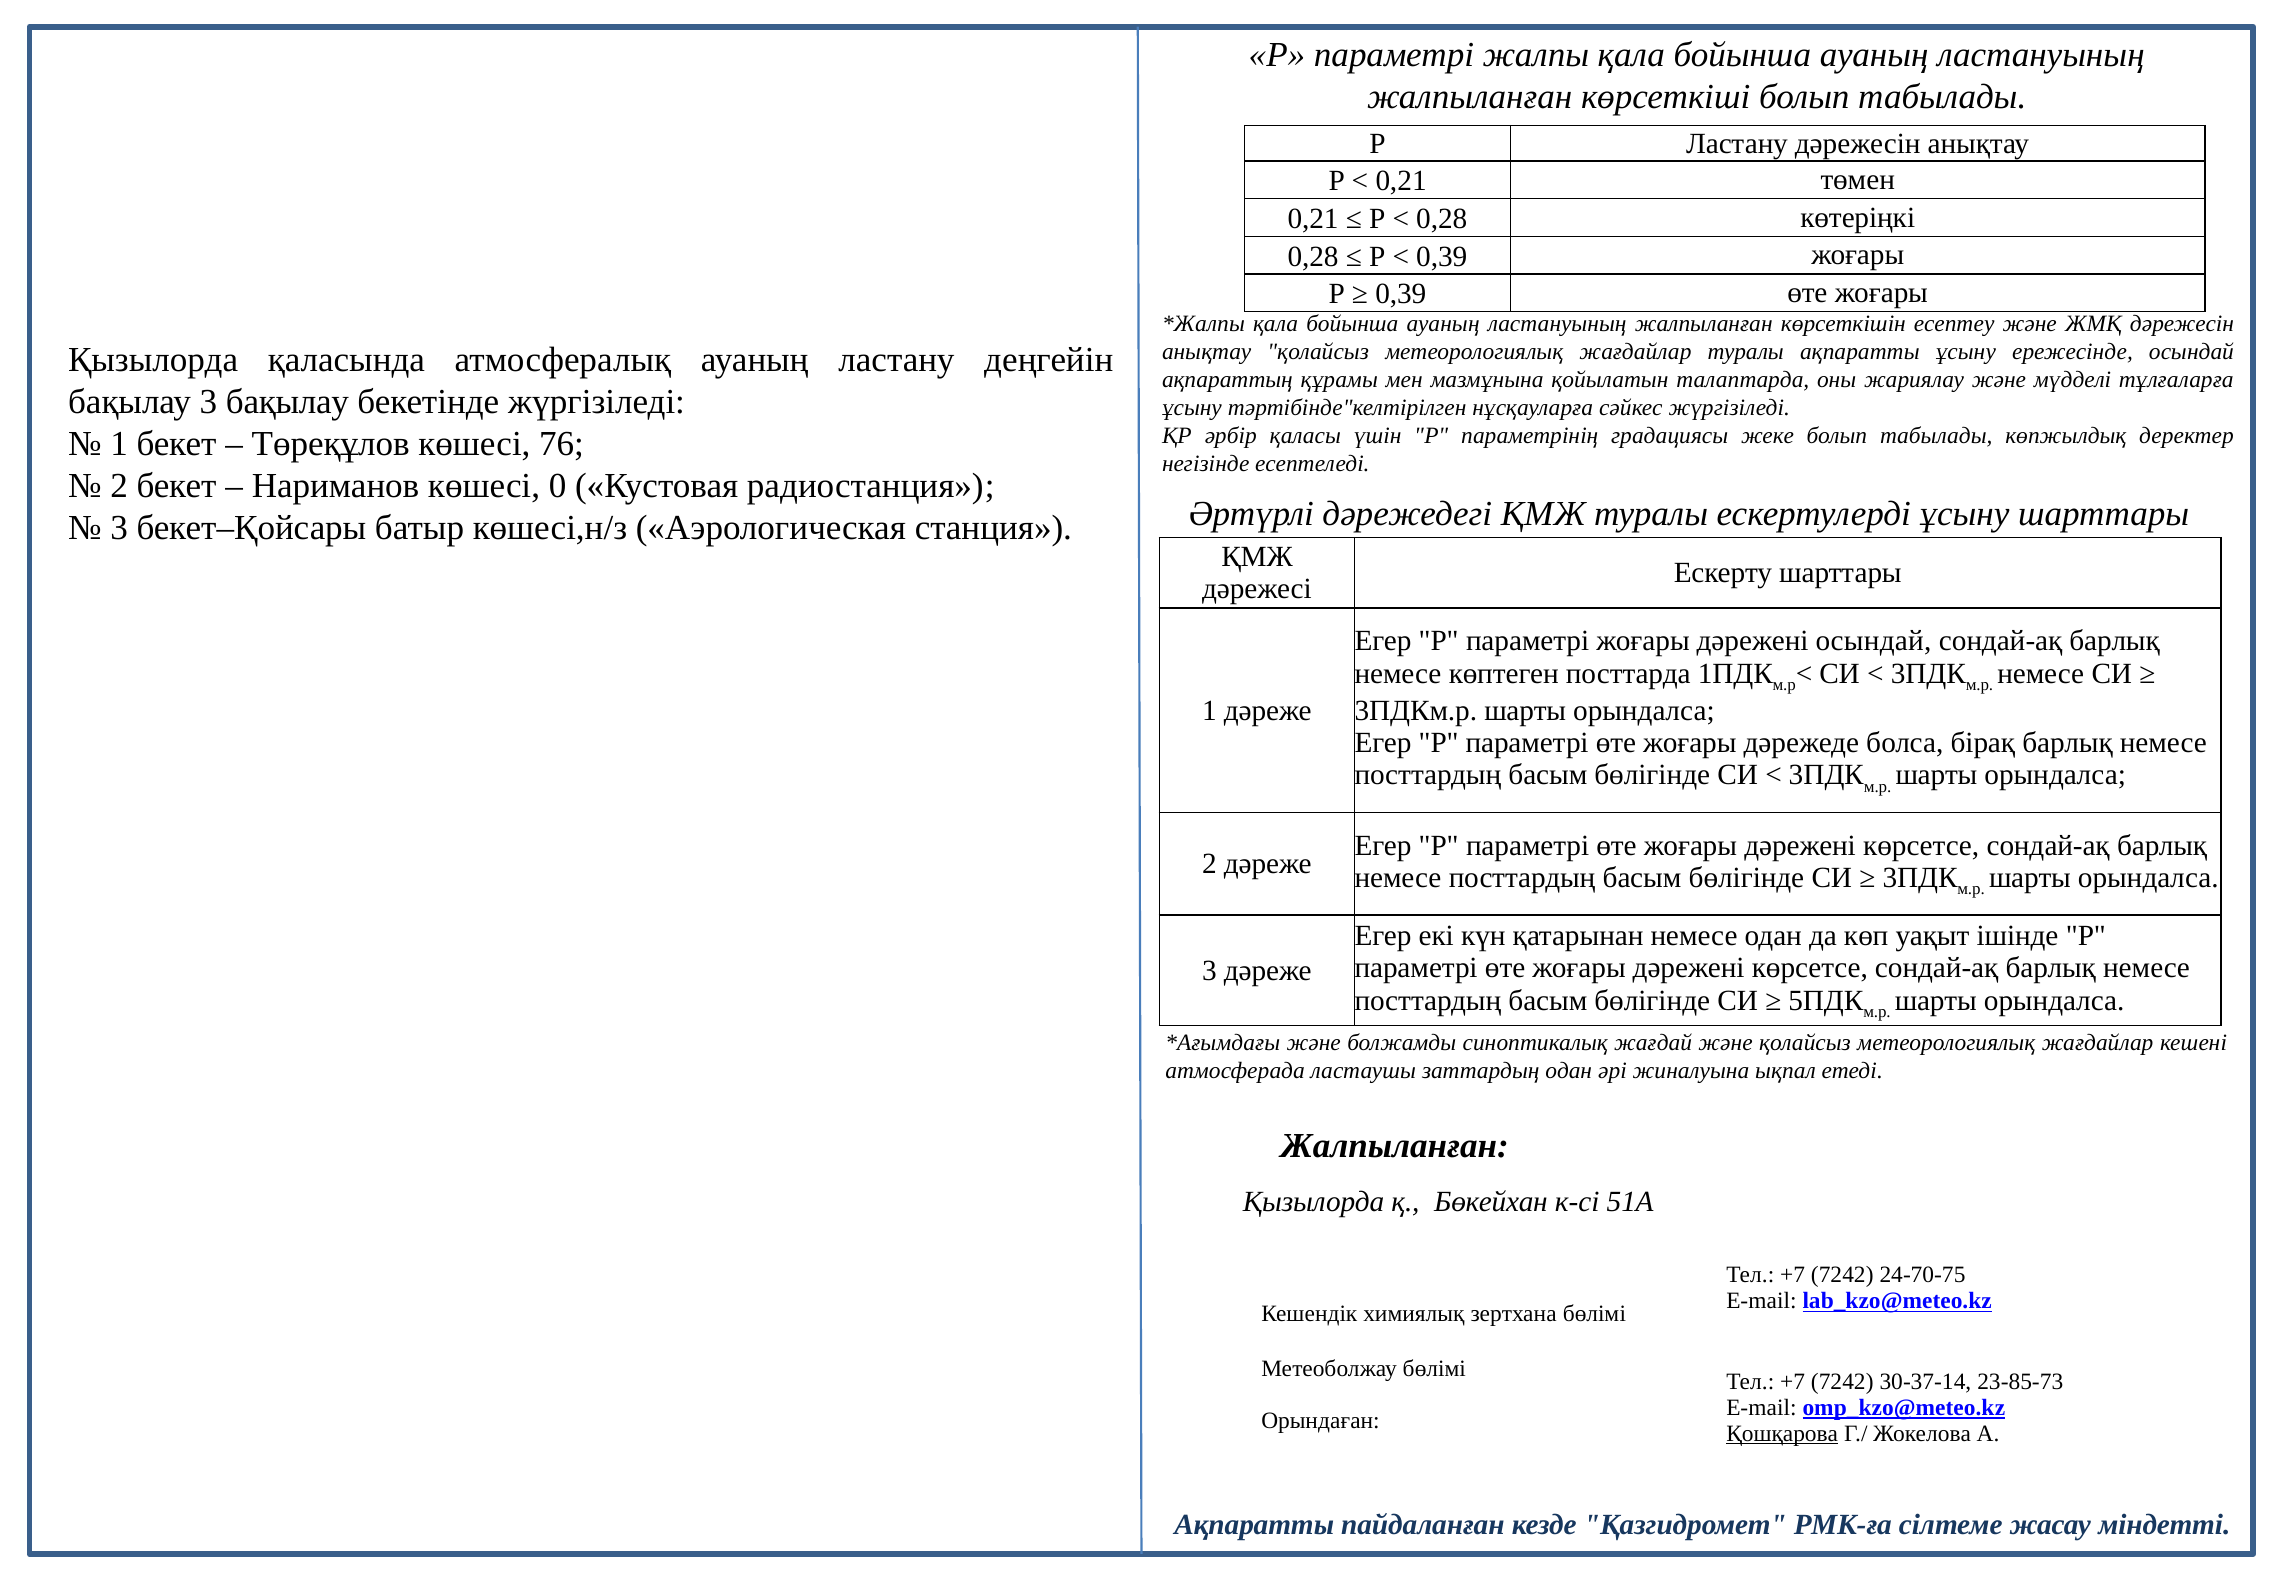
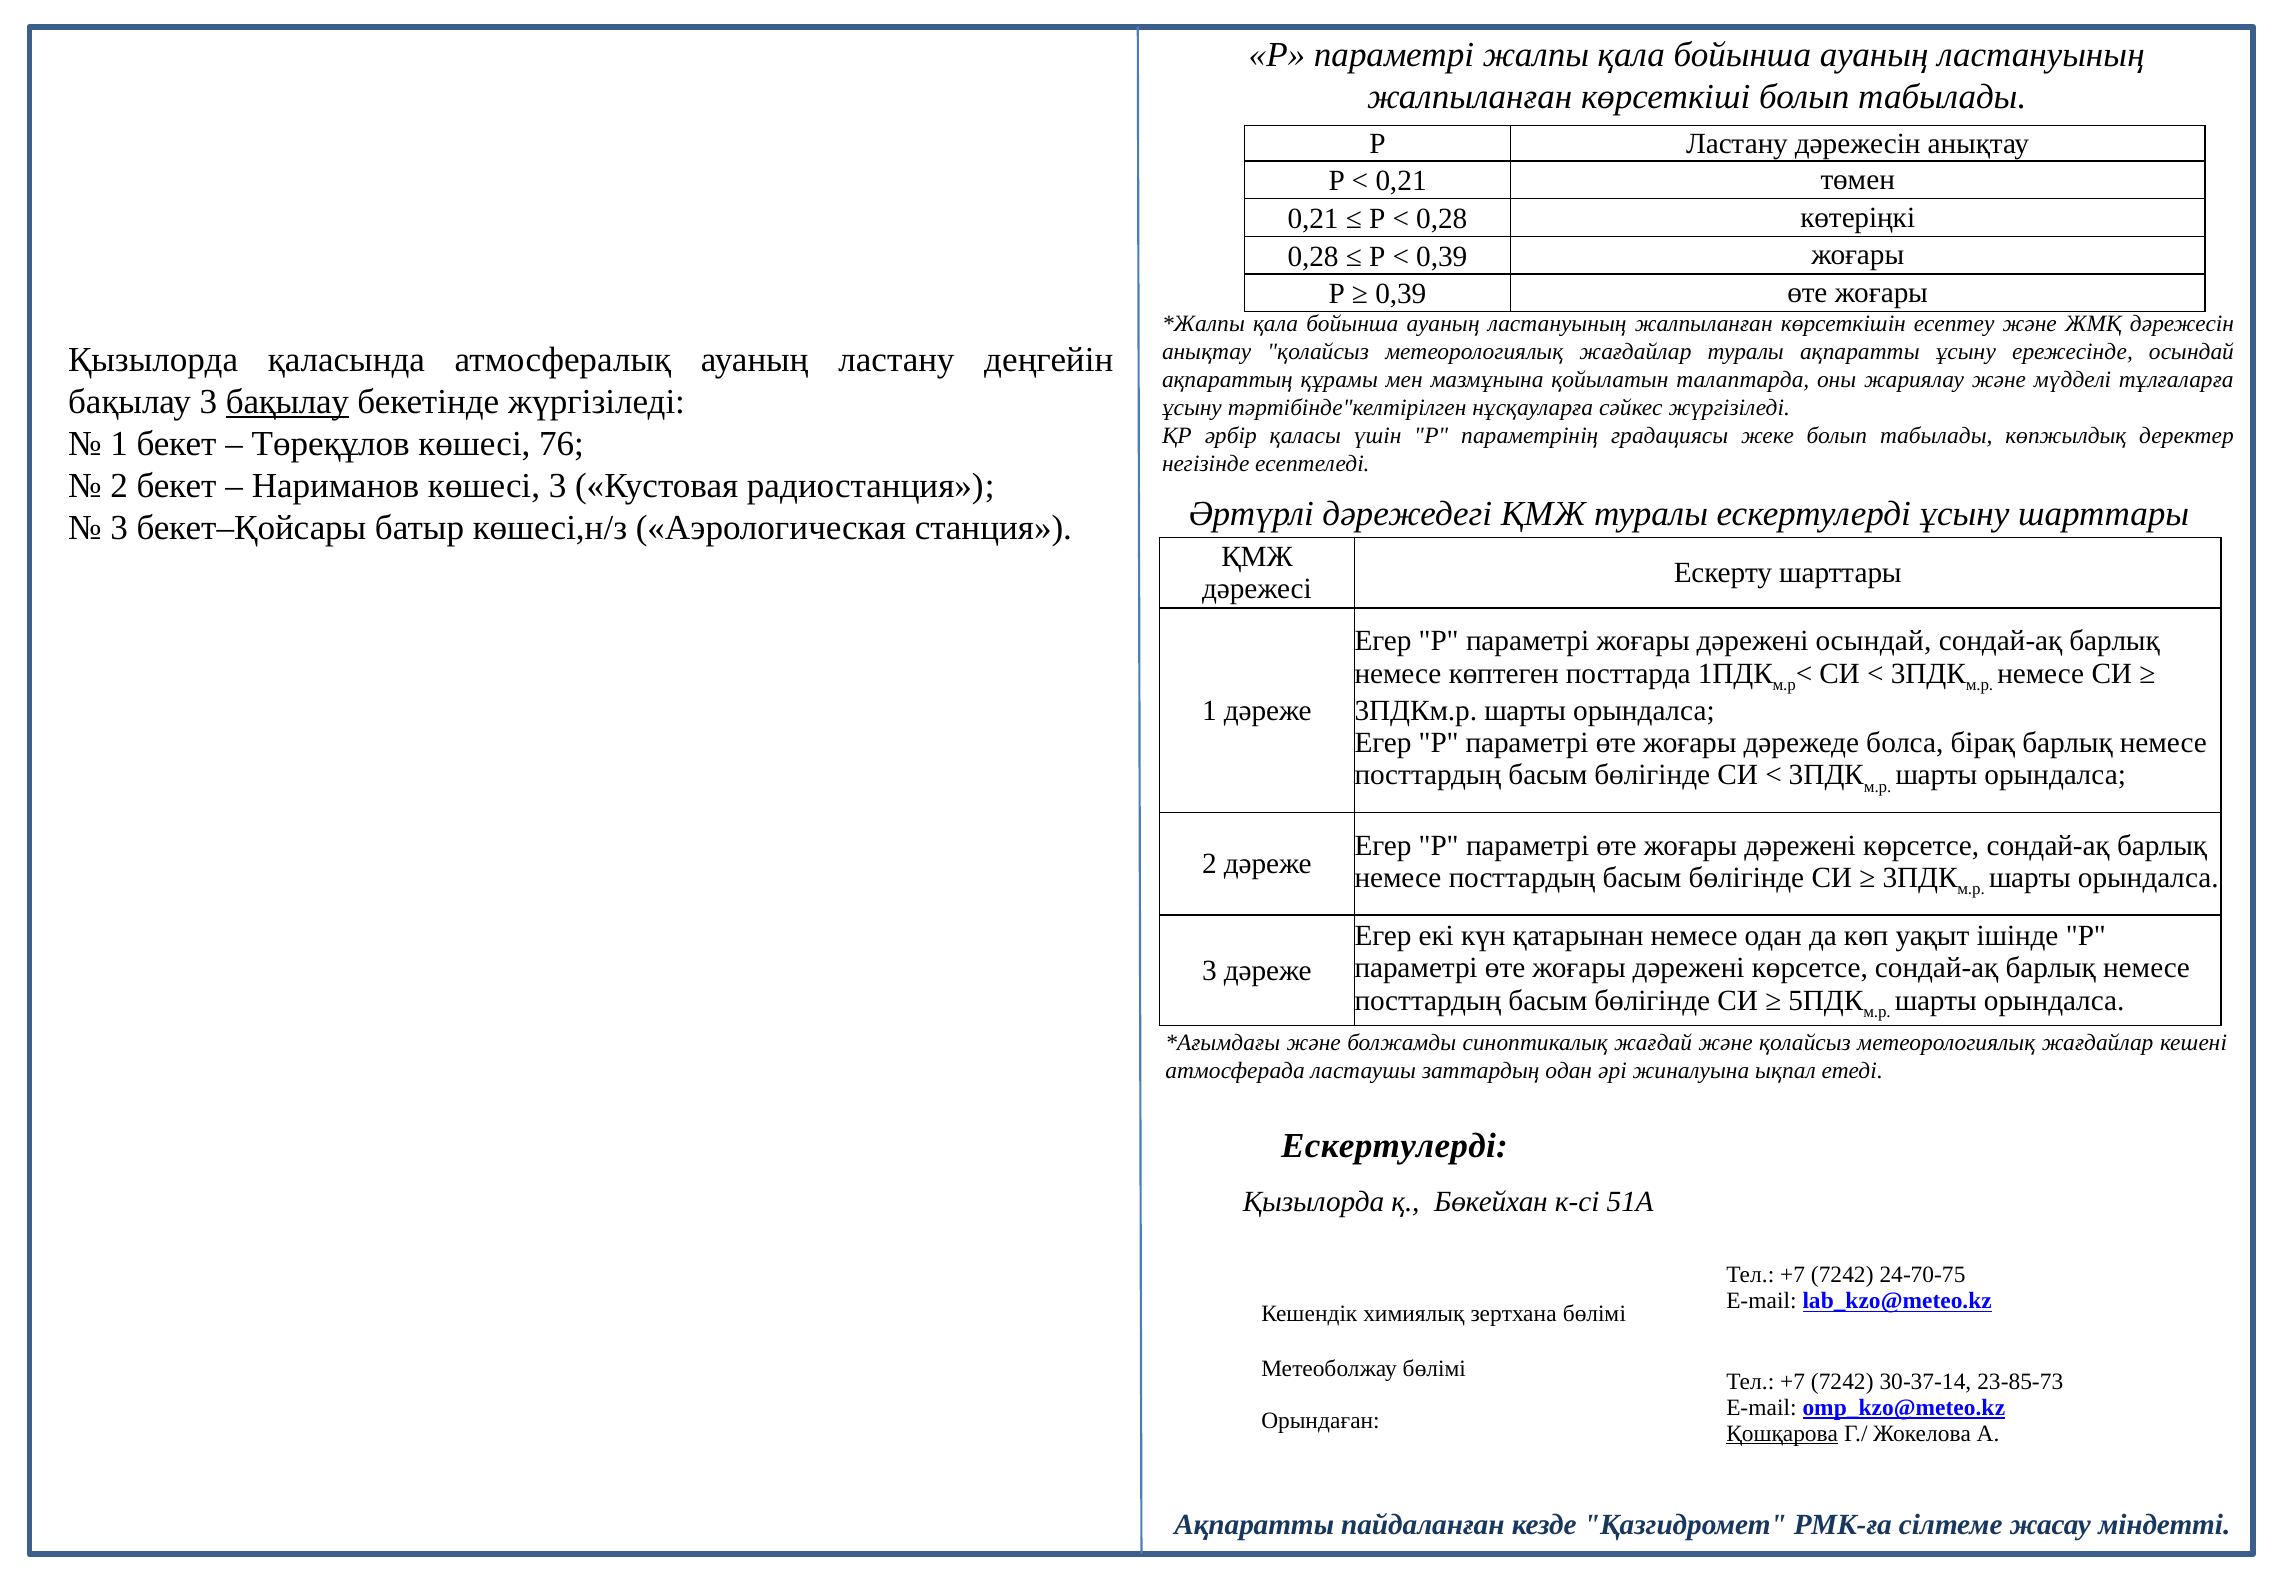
бақылау at (287, 402) underline: none -> present
көшесі 0: 0 -> 3
Жалпыланған at (1395, 1146): Жалпыланған -> Ескертулерді
